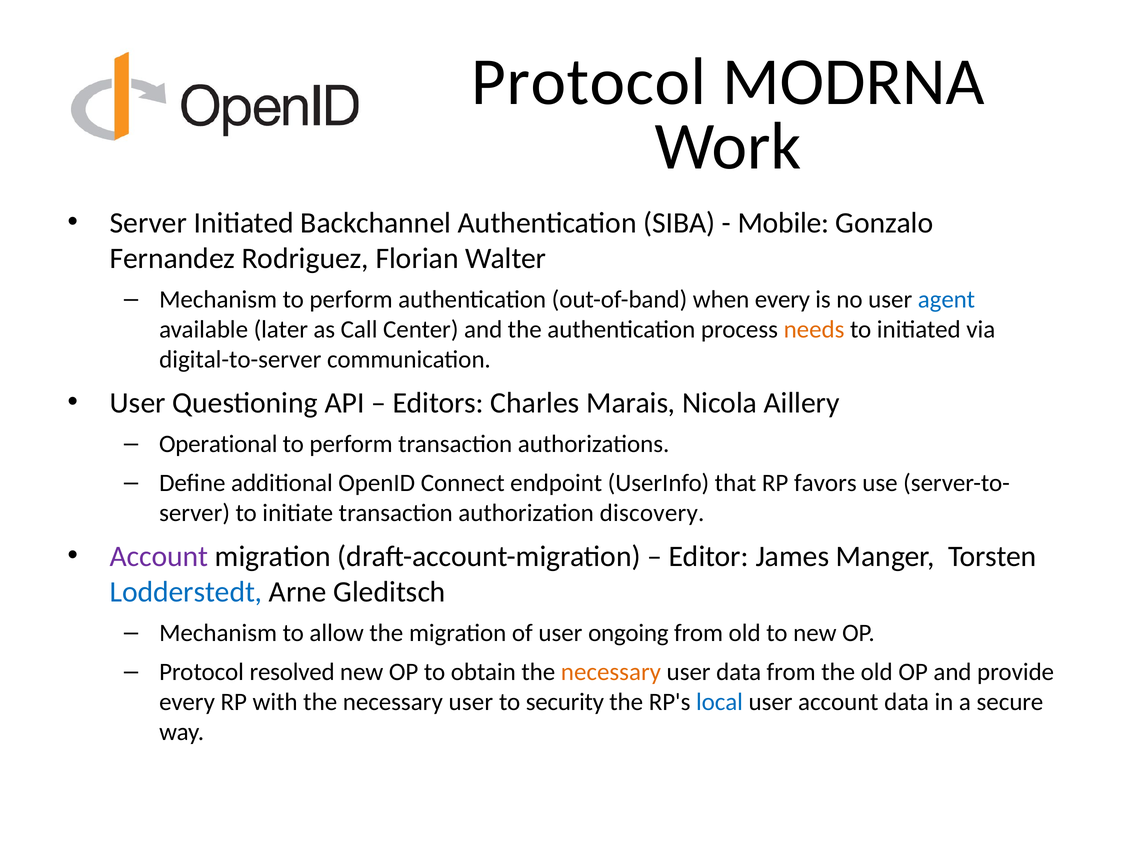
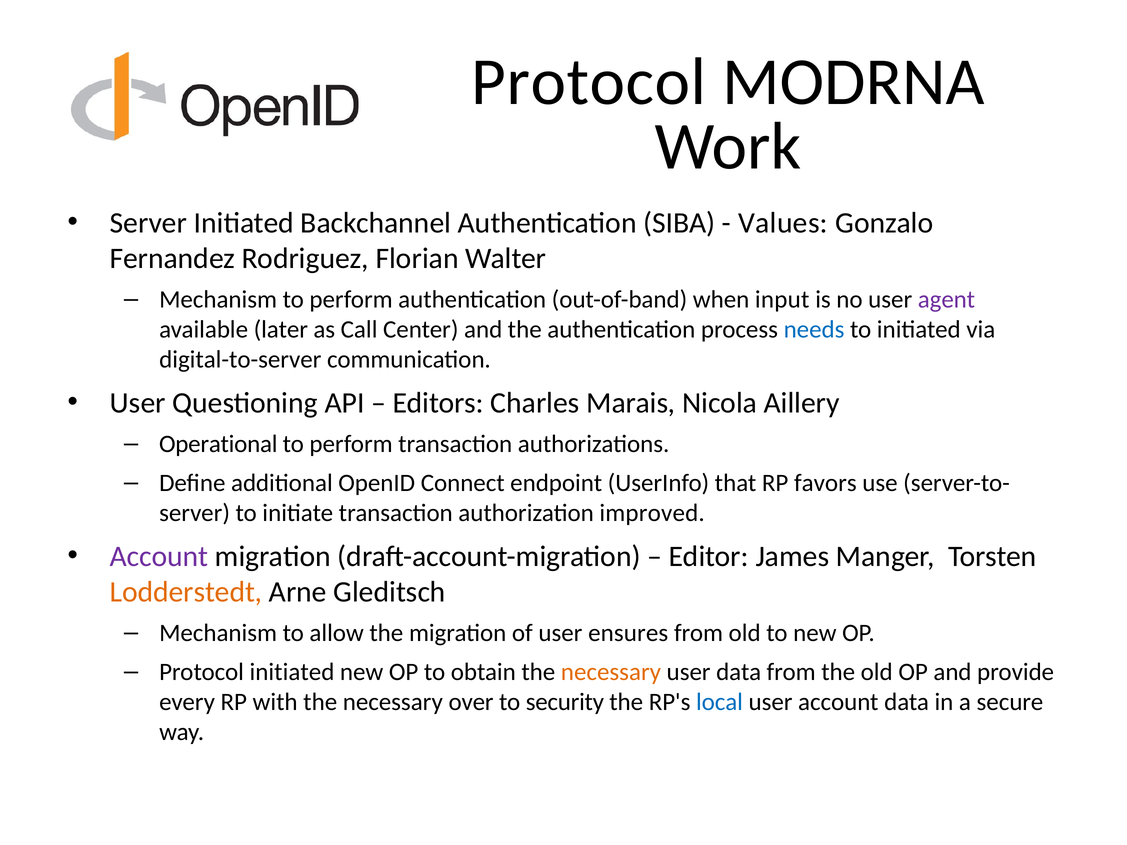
Mobile: Mobile -> Values
when every: every -> input
agent colour: blue -> purple
needs colour: orange -> blue
discovery: discovery -> improved
Lodderstedt colour: blue -> orange
ongoing: ongoing -> ensures
Protocol resolved: resolved -> initiated
with the necessary user: user -> over
